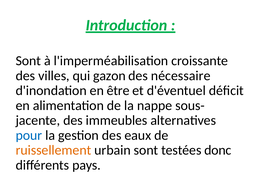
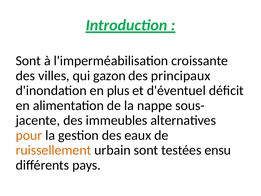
nécessaire: nécessaire -> principaux
être: être -> plus
pour colour: blue -> orange
donc: donc -> ensu
